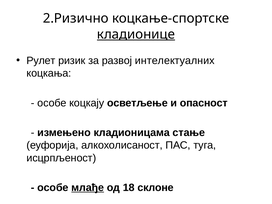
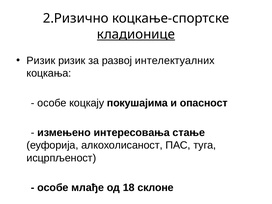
Рулет at (41, 61): Рулет -> Ризик
осветљење: осветљење -> покушајима
кладионицама: кладионицама -> интересовања
млађе underline: present -> none
